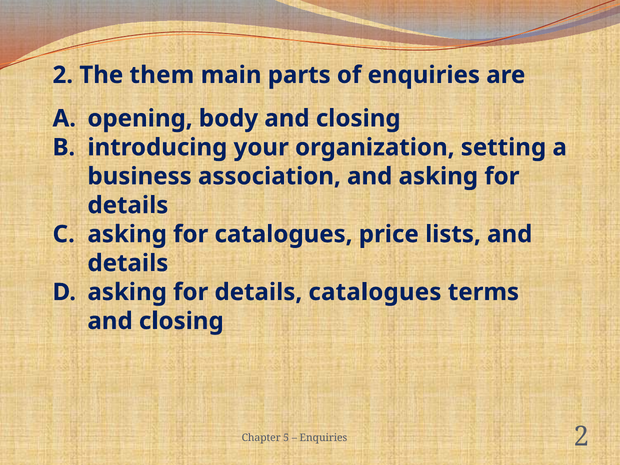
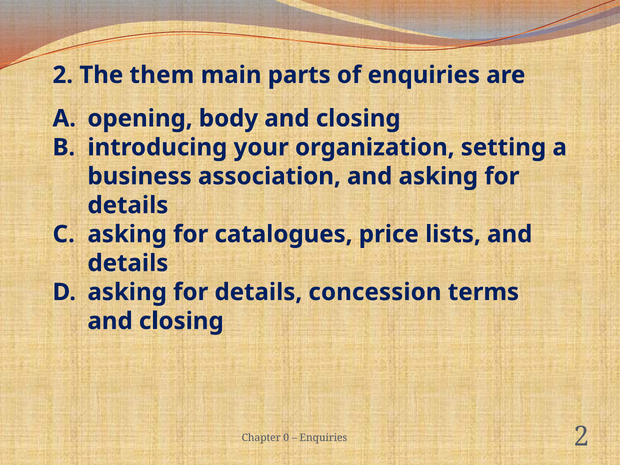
details catalogues: catalogues -> concession
5: 5 -> 0
